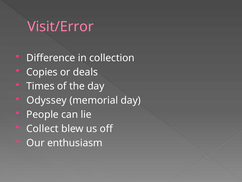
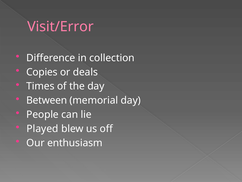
Odyssey: Odyssey -> Between
Collect: Collect -> Played
